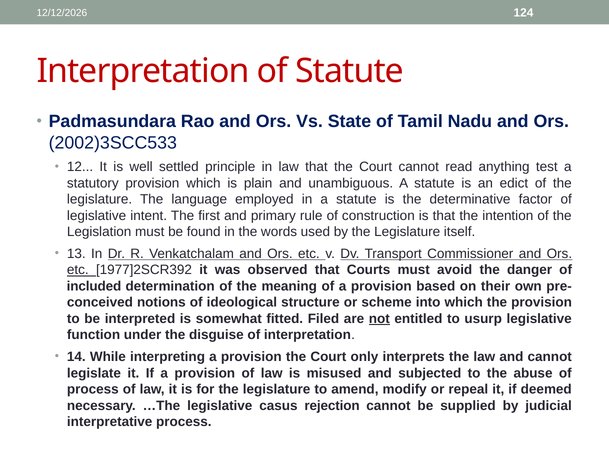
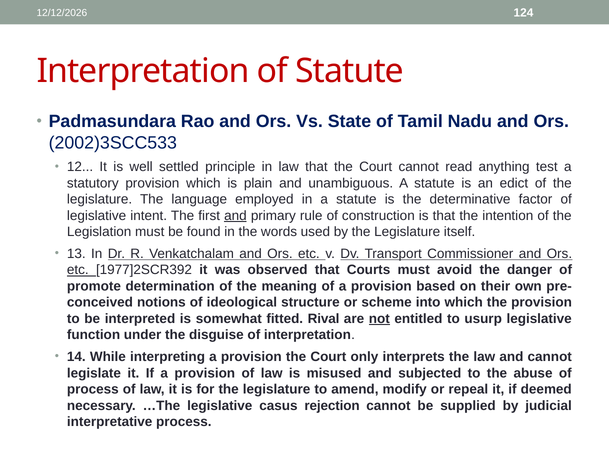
and at (235, 216) underline: none -> present
included: included -> promote
Filed: Filed -> Rival
